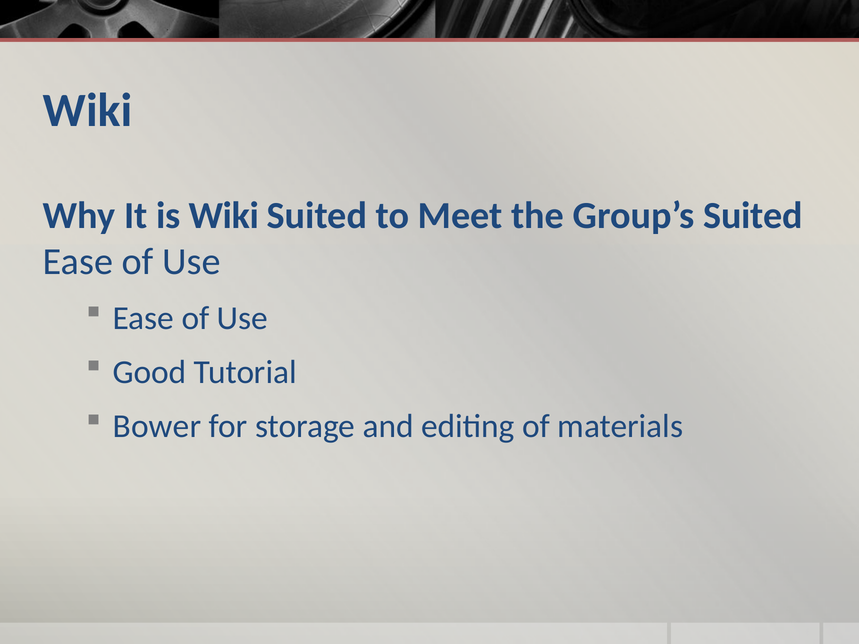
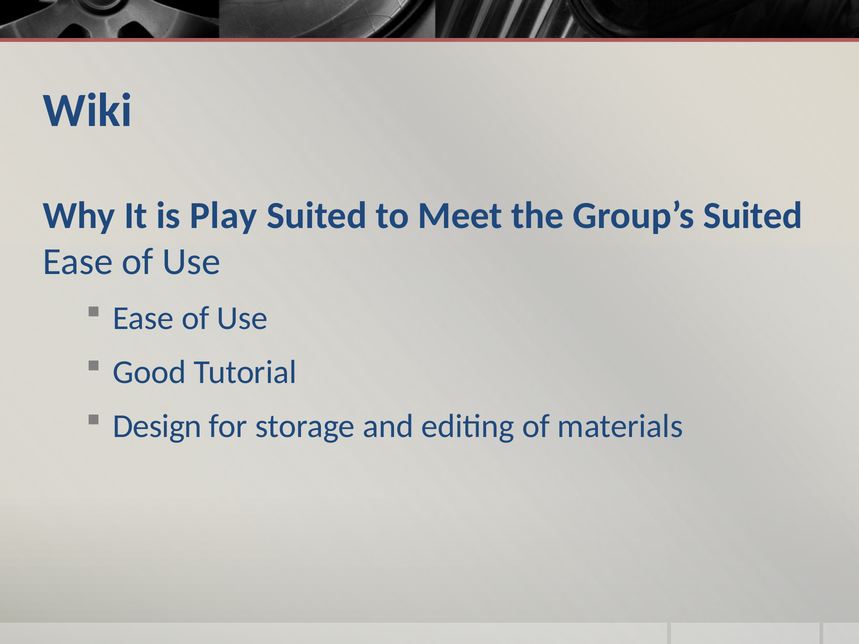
is Wiki: Wiki -> Play
Bower: Bower -> Design
